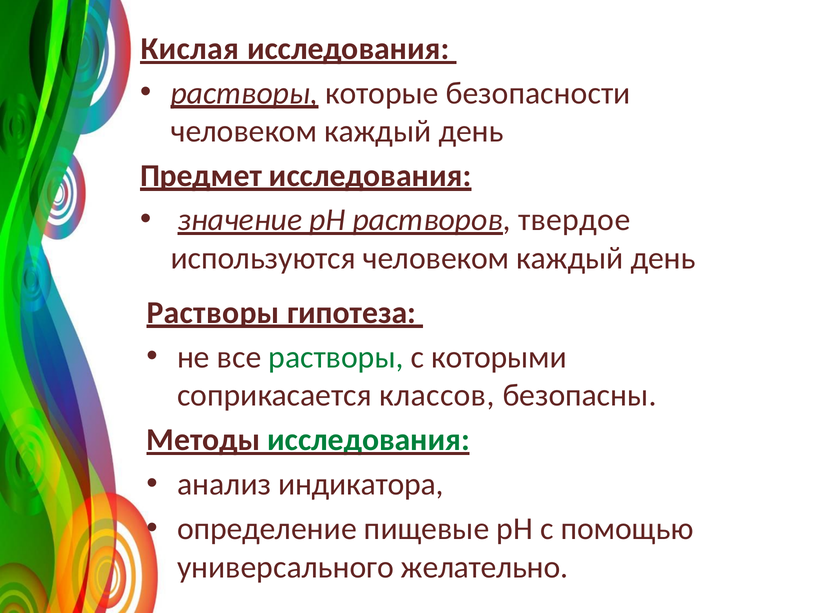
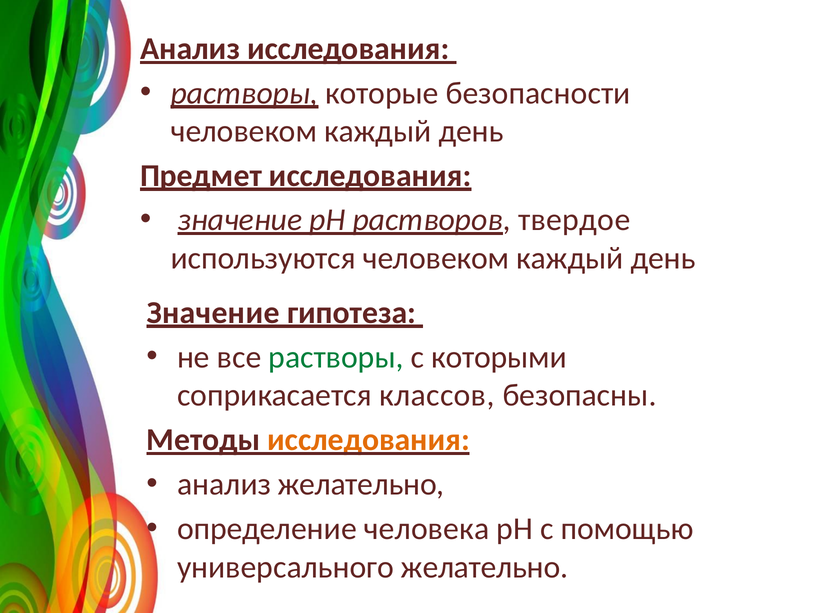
Кислая at (190, 49): Кислая -> Анализ
Растворы at (213, 312): Растворы -> Значение
исследования at (369, 440) colour: green -> orange
анализ индикатора: индикатора -> желательно
пищевые: пищевые -> человека
